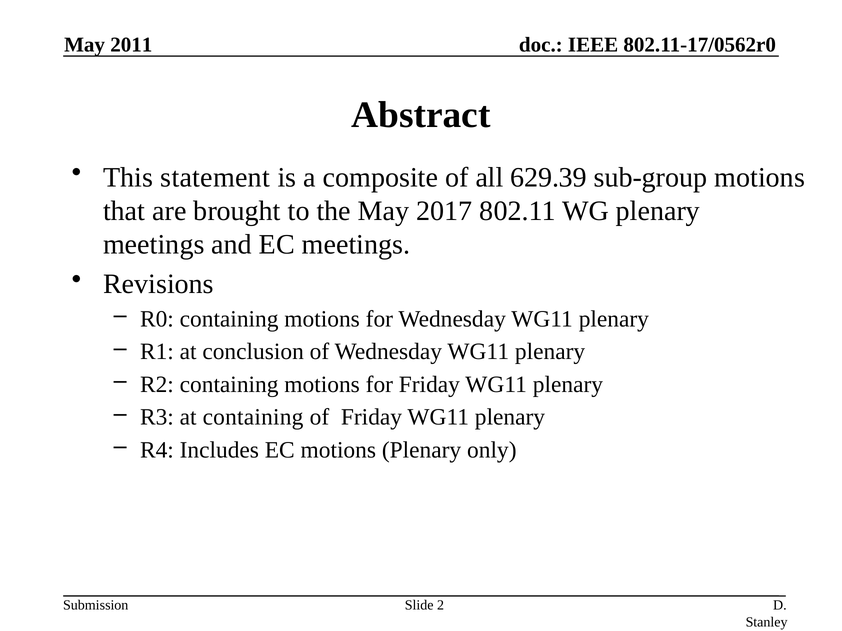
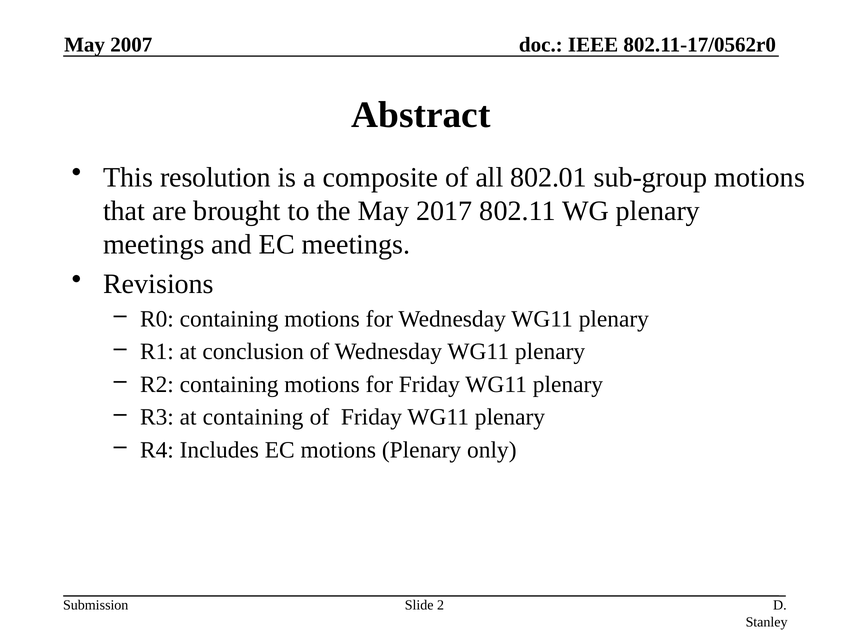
2011: 2011 -> 2007
statement: statement -> resolution
629.39: 629.39 -> 802.01
